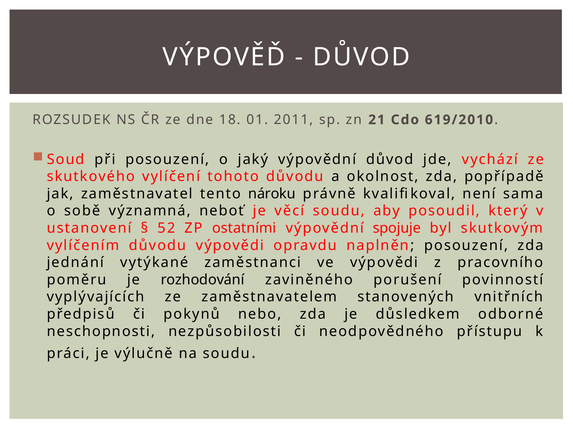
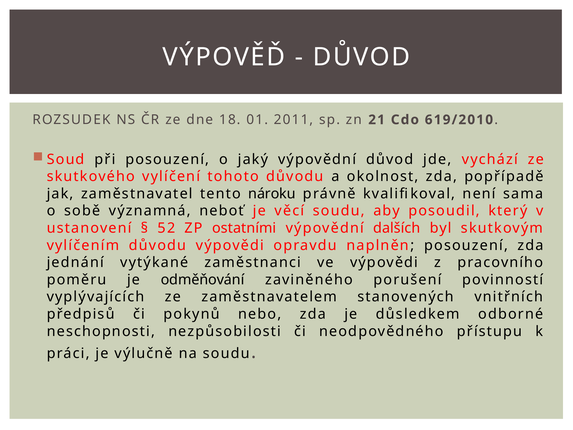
spojuje: spojuje -> dalších
rozhodování: rozhodování -> odměňování
